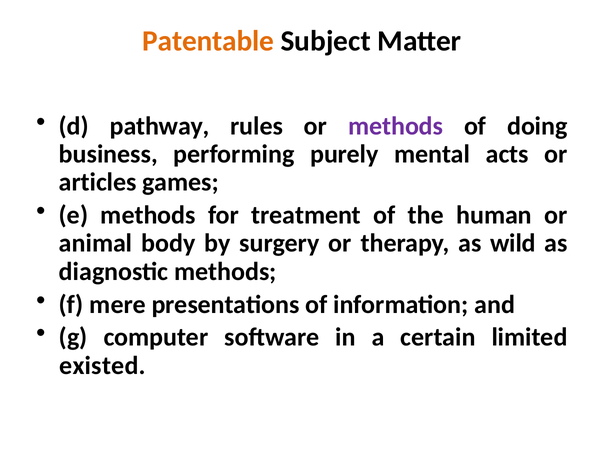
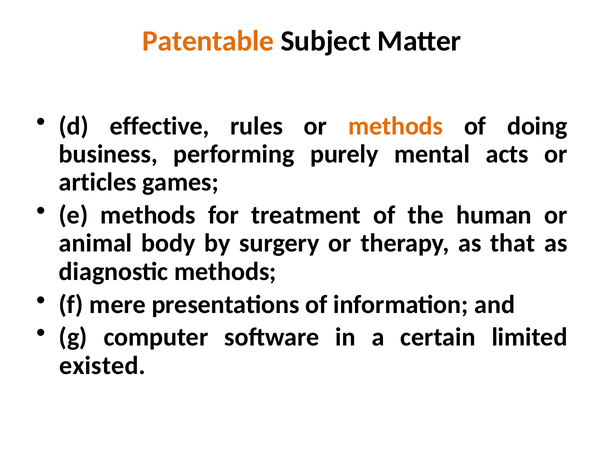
pathway: pathway -> effective
methods at (396, 126) colour: purple -> orange
wild: wild -> that
